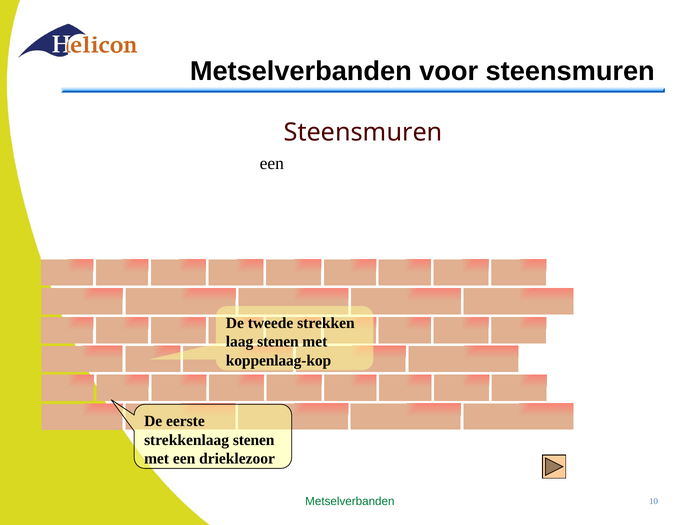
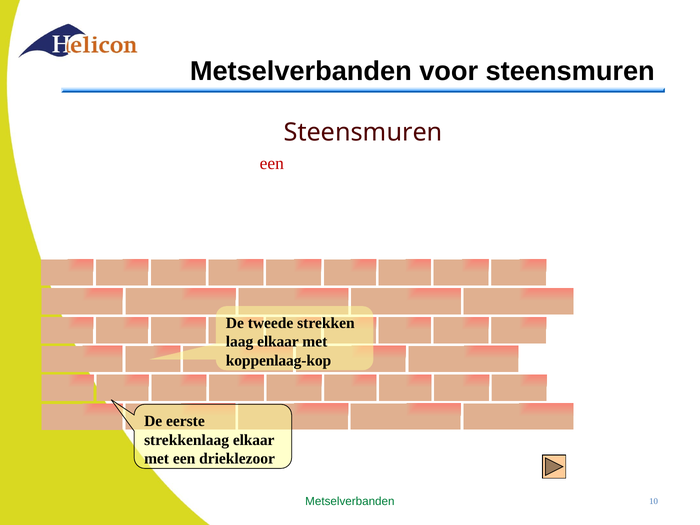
een at (272, 163) colour: black -> red
laag stenen: stenen -> elkaar
strekkenlaag stenen: stenen -> elkaar
